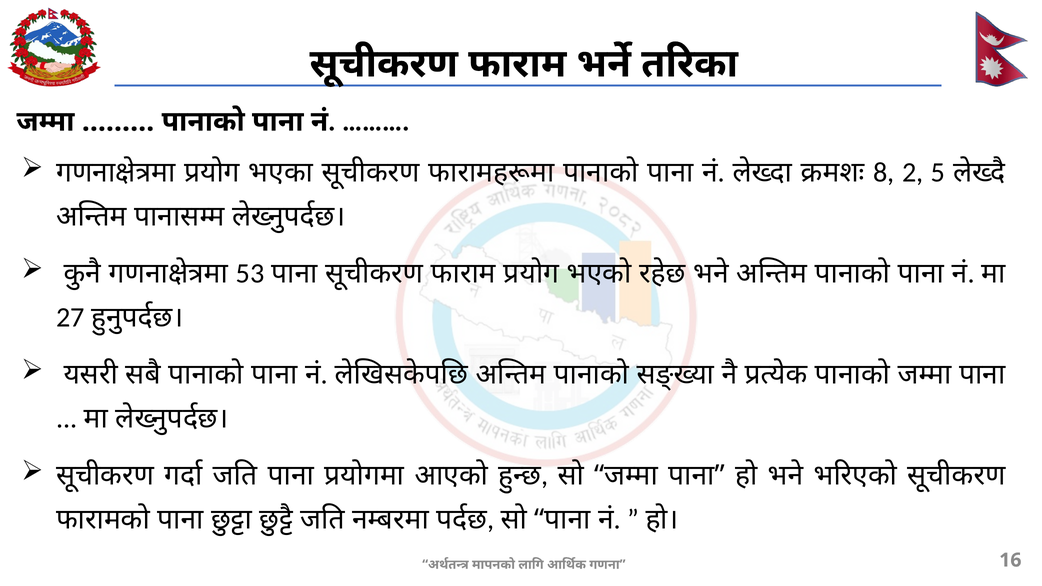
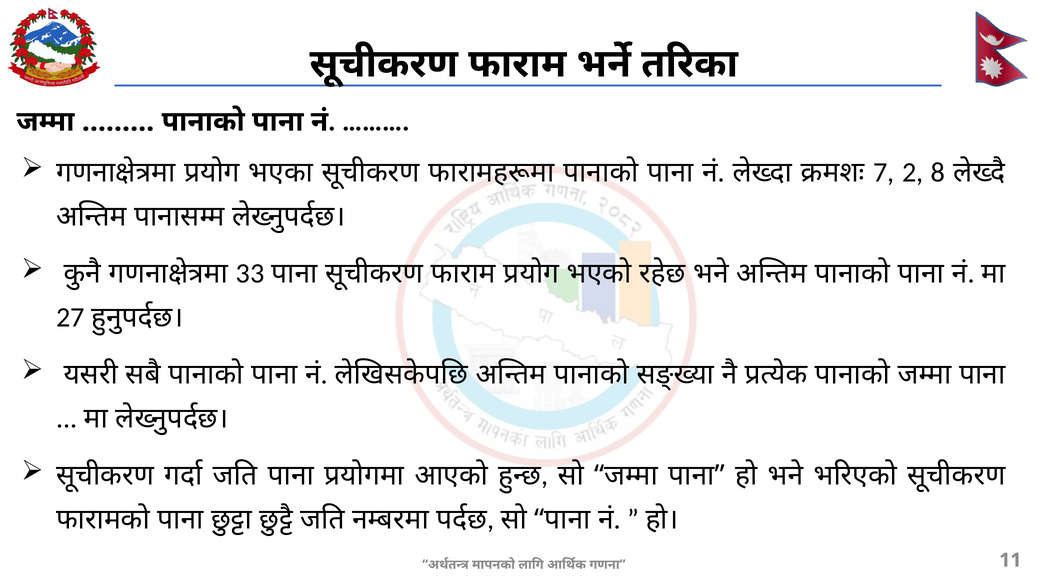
8: 8 -> 7
5: 5 -> 8
53: 53 -> 33
16: 16 -> 11
